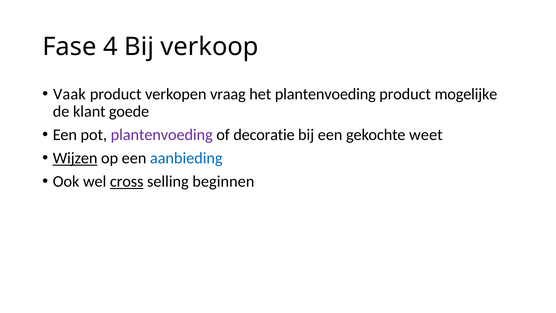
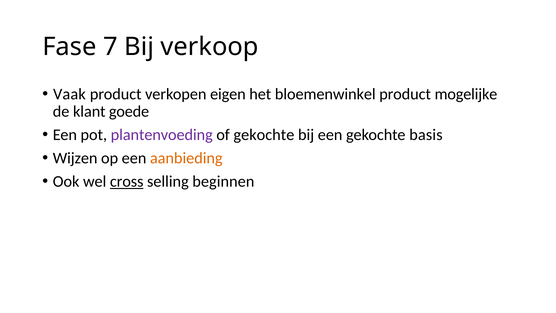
4: 4 -> 7
vraag: vraag -> eigen
het plantenvoeding: plantenvoeding -> bloemenwinkel
of decoratie: decoratie -> gekochte
weet: weet -> basis
Wijzen underline: present -> none
aanbieding colour: blue -> orange
